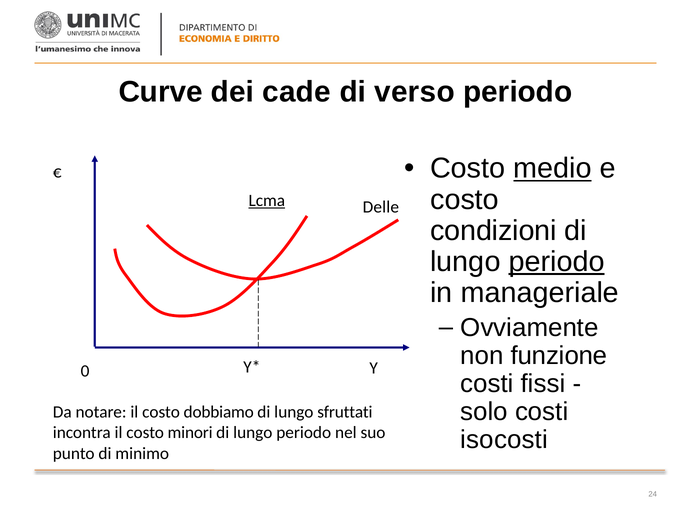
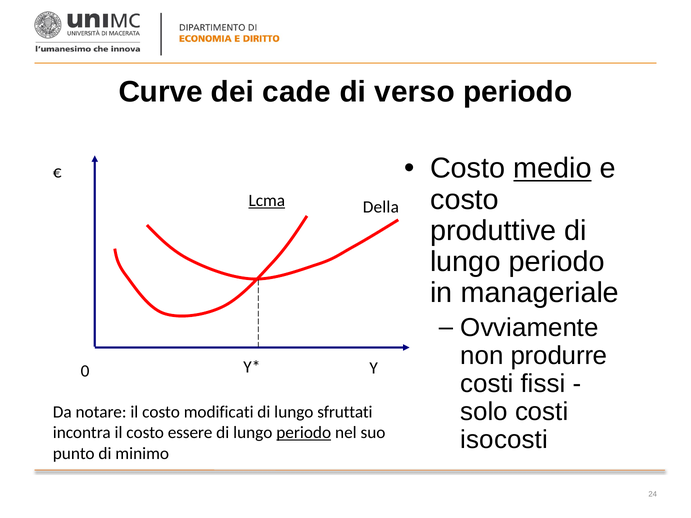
Delle: Delle -> Della
condizioni: condizioni -> produttive
periodo at (557, 262) underline: present -> none
funzione: funzione -> produrre
dobbiamo: dobbiamo -> modificati
minori: minori -> essere
periodo at (304, 433) underline: none -> present
